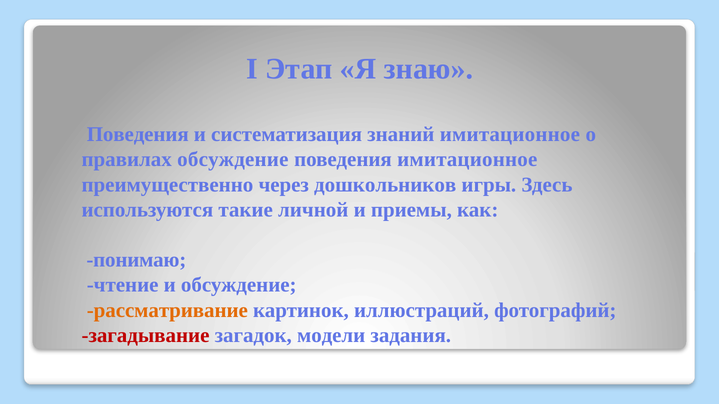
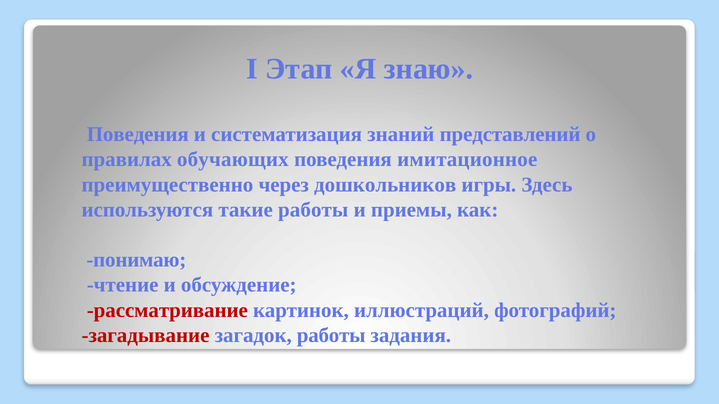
знаний имитационное: имитационное -> представлений
правилах обсуждение: обсуждение -> обучающих
такие личной: личной -> работы
рассматривание colour: orange -> red
загадок модели: модели -> работы
